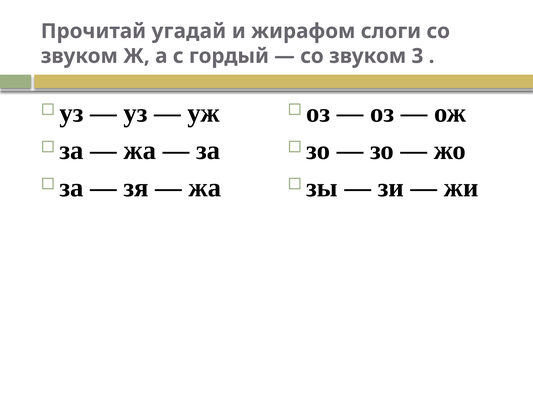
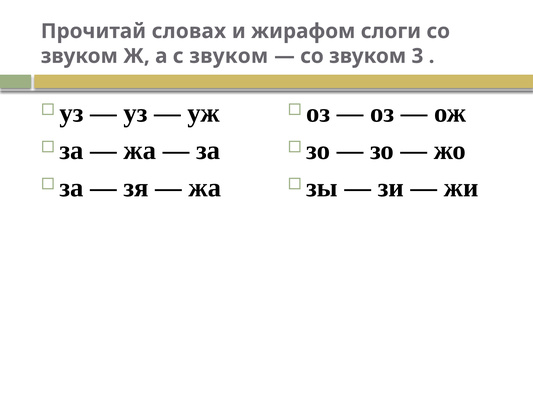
угадай: угадай -> словах
с гордый: гордый -> звуком
